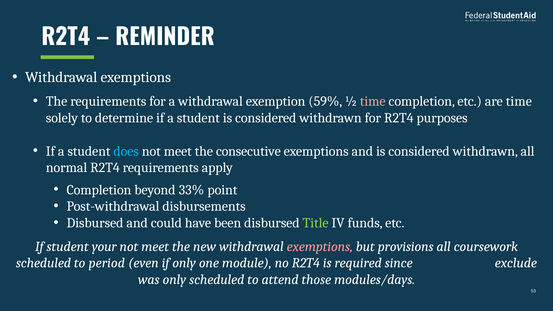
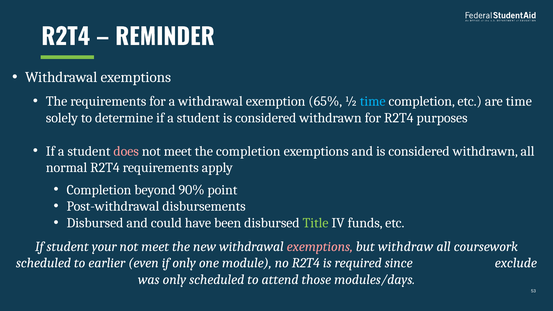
59%: 59% -> 65%
time at (373, 101) colour: pink -> light blue
does colour: light blue -> pink
the consecutive: consecutive -> completion
33%: 33% -> 90%
provisions: provisions -> withdraw
period: period -> earlier
